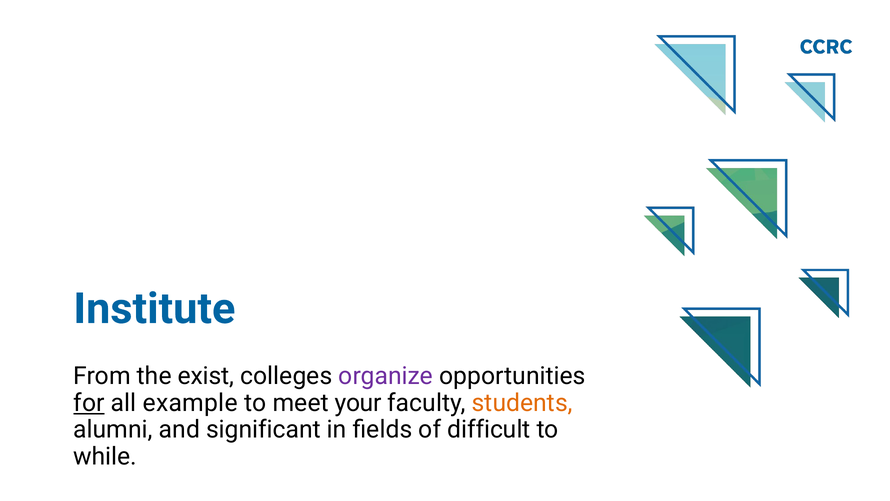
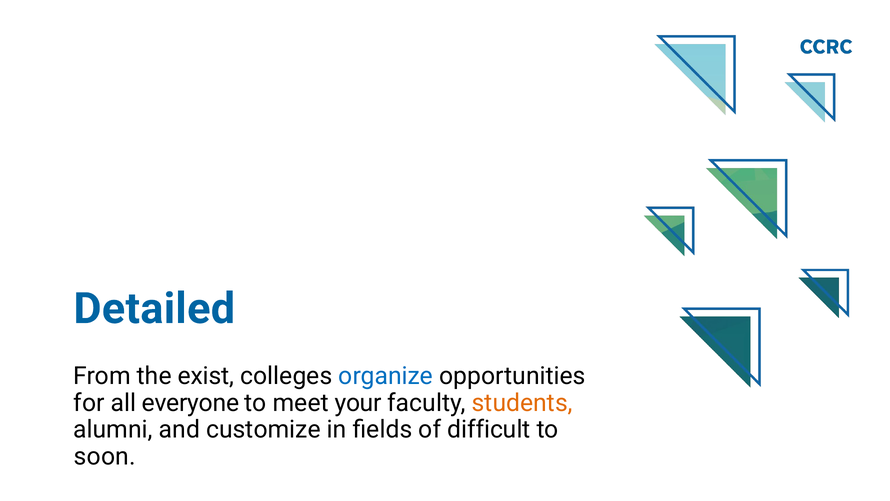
Institute: Institute -> Detailed
organize colour: purple -> blue
for underline: present -> none
example: example -> everyone
significant: significant -> customize
while: while -> soon
